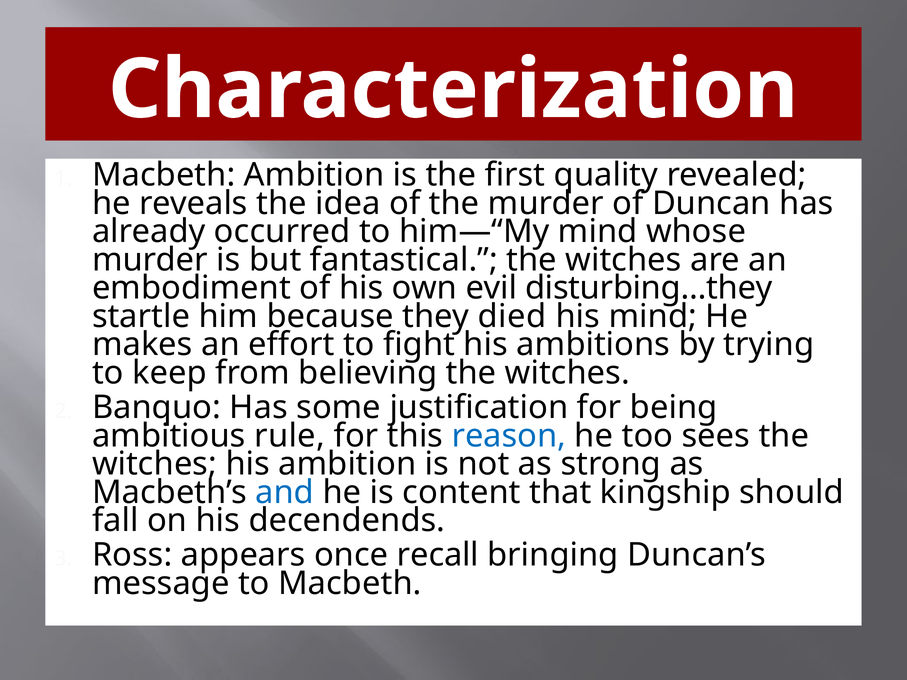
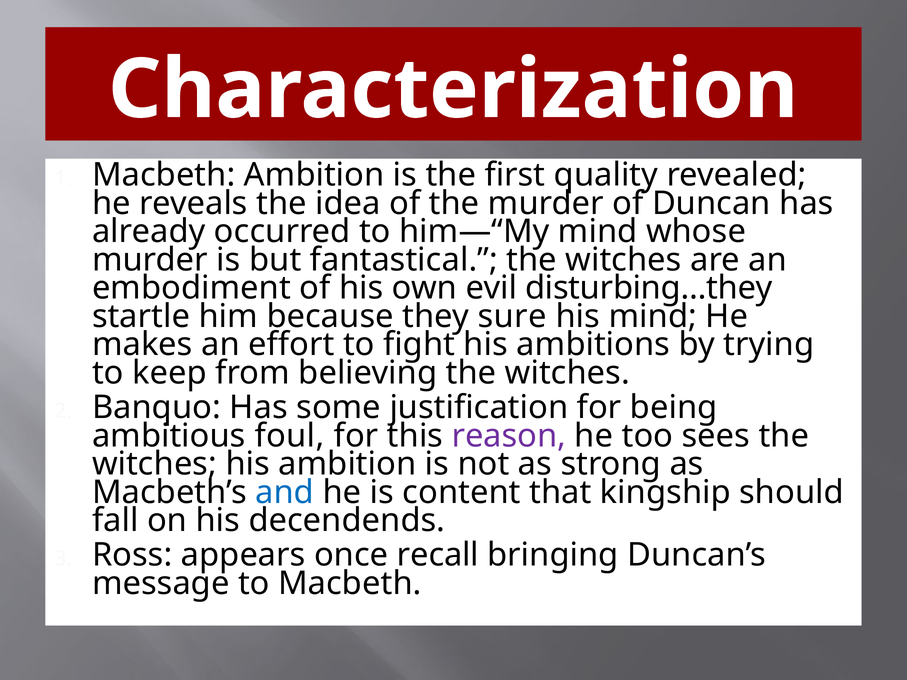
died: died -> sure
rule: rule -> foul
reason colour: blue -> purple
